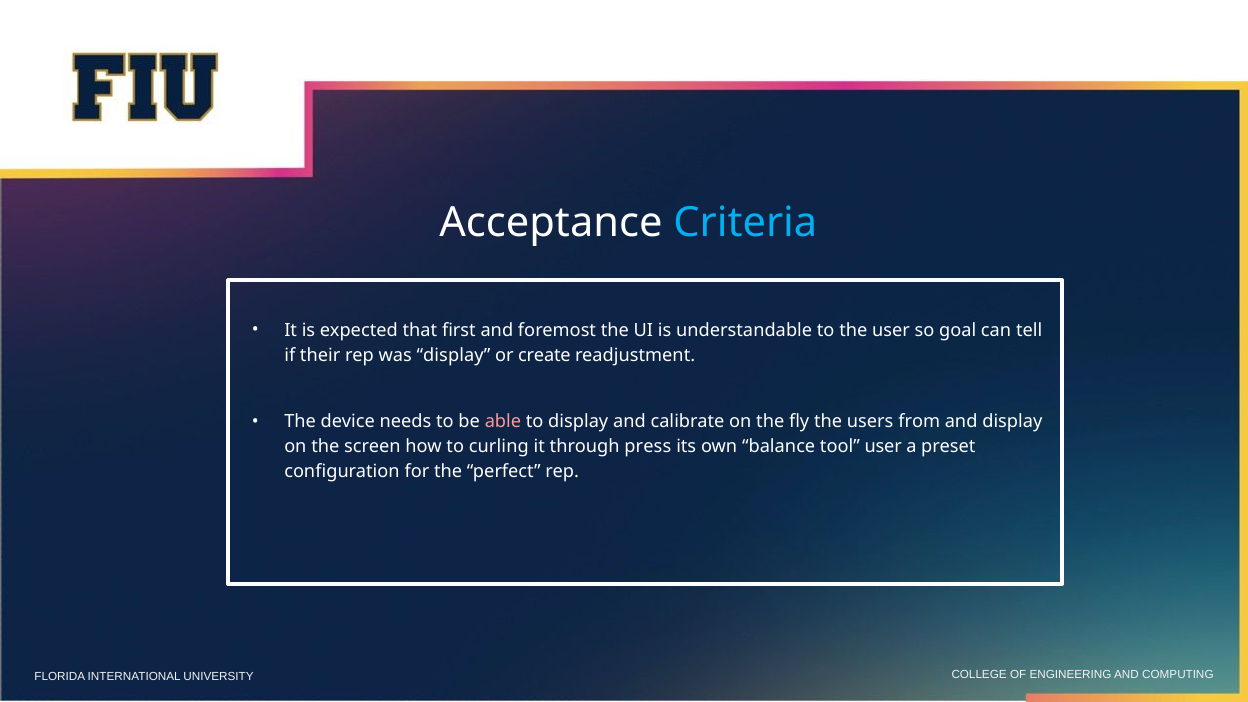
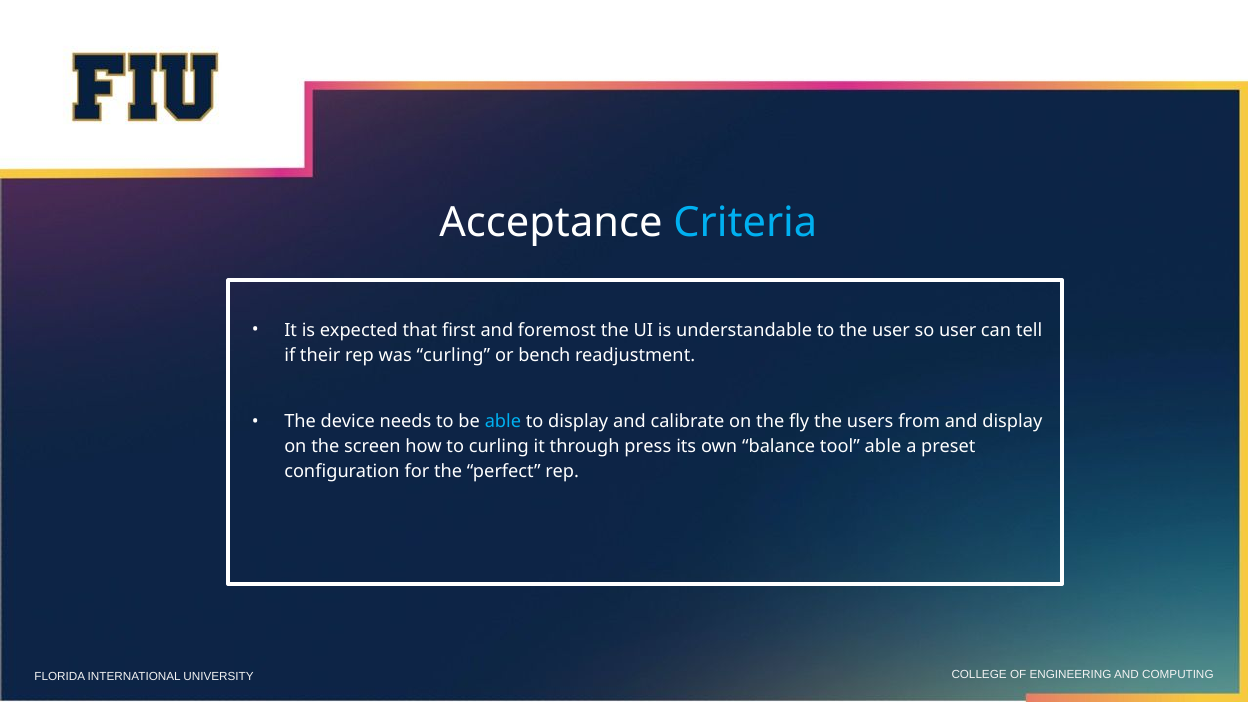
so goal: goal -> user
was display: display -> curling
create: create -> bench
able at (503, 421) colour: pink -> light blue
tool user: user -> able
